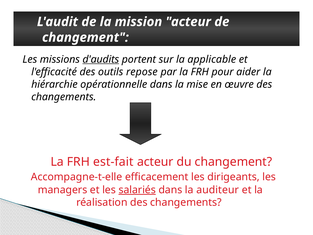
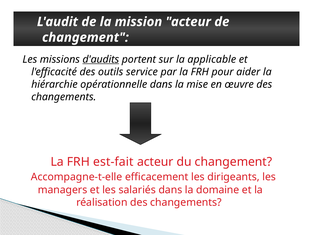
repose: repose -> service
salariés underline: present -> none
auditeur: auditeur -> domaine
